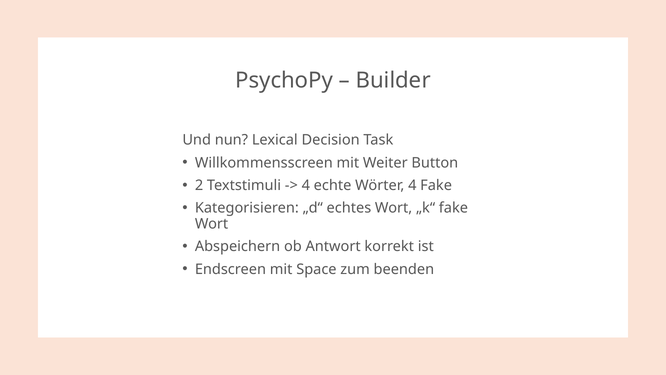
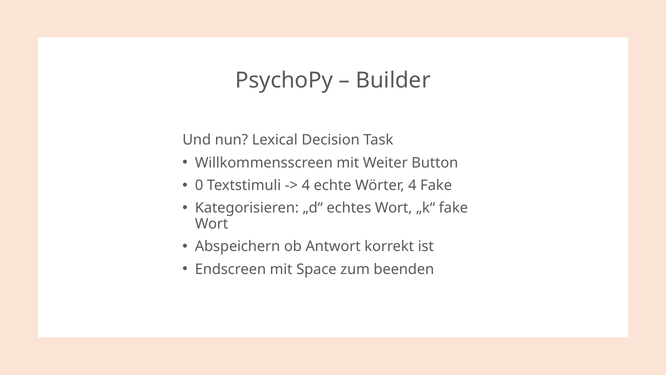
2 at (199, 185): 2 -> 0
